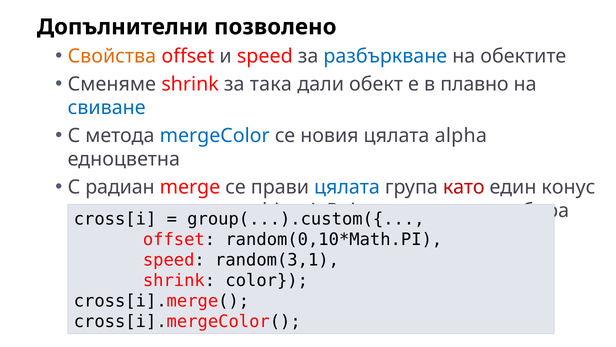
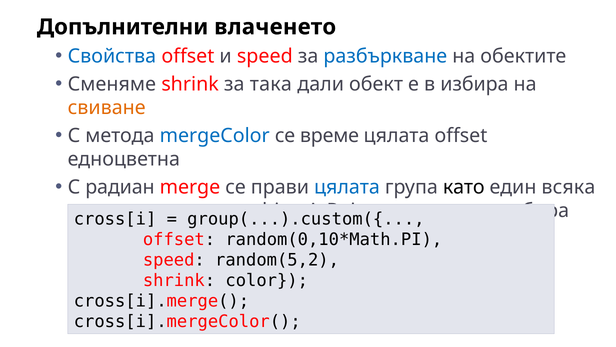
позволено: позволено -> влаченето
Свойства colour: orange -> blue
в плавно: плавно -> избира
свиване colour: blue -> orange
новия: новия -> време
цялата alpha: alpha -> offset
като colour: red -> black
конус: конус -> всяка
random(3,1: random(3,1 -> random(5,2
